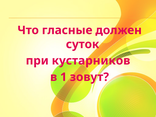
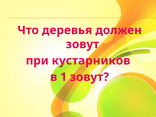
гласные: гласные -> деревья
суток at (83, 44): суток -> зовут
